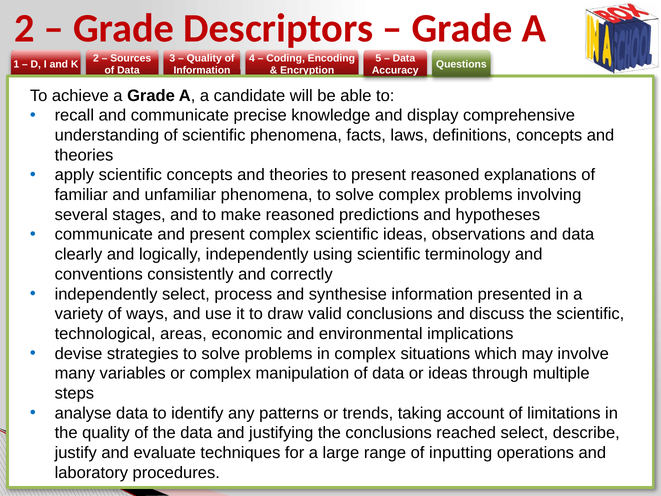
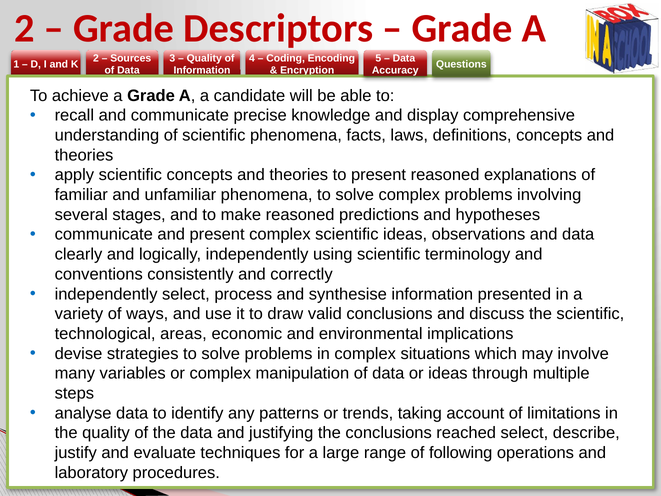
inputting: inputting -> following
